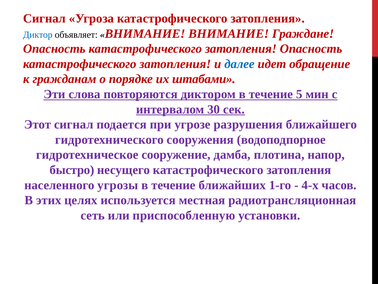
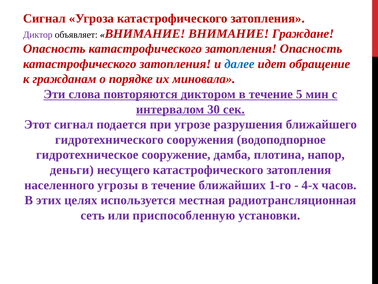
Диктор colour: blue -> purple
штабами: штабами -> миновала
быстро: быстро -> деньги
